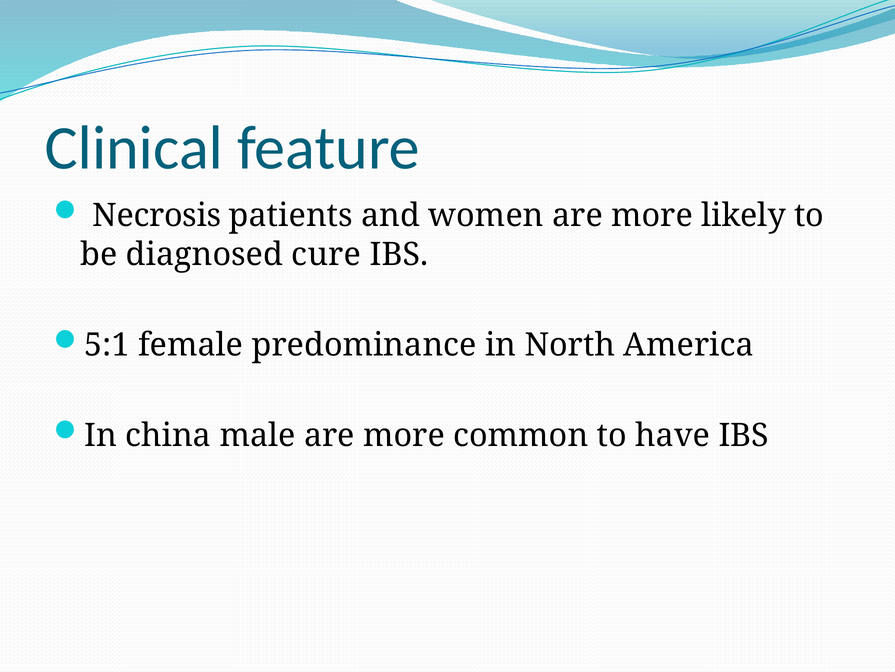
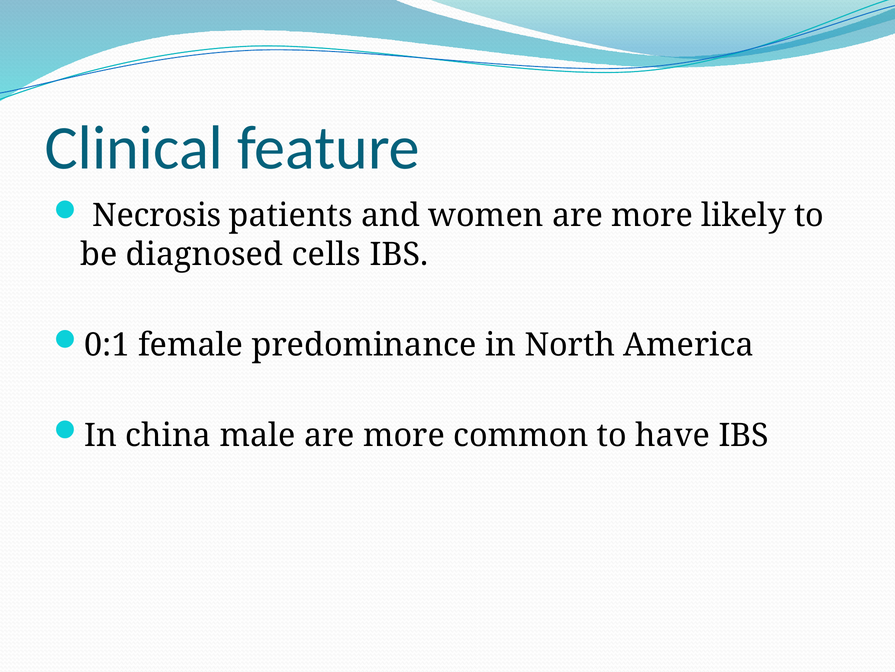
cure: cure -> cells
5:1: 5:1 -> 0:1
